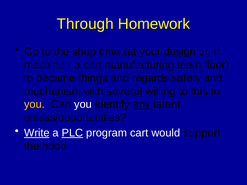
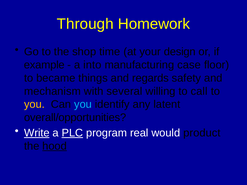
machine: machine -> example
a cart: cart -> into
team: team -> case
this: this -> call
you at (83, 105) colour: white -> light blue
any underline: present -> none
unless/opportunities: unless/opportunities -> overall/opportunities
program cart: cart -> real
support: support -> product
hood underline: none -> present
